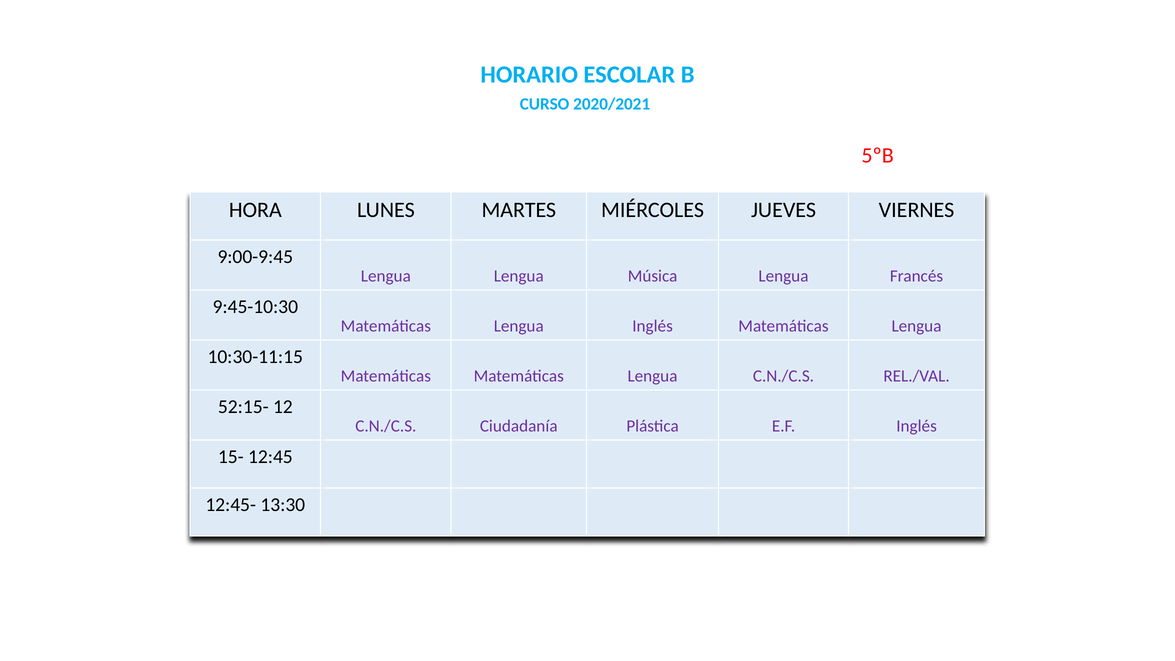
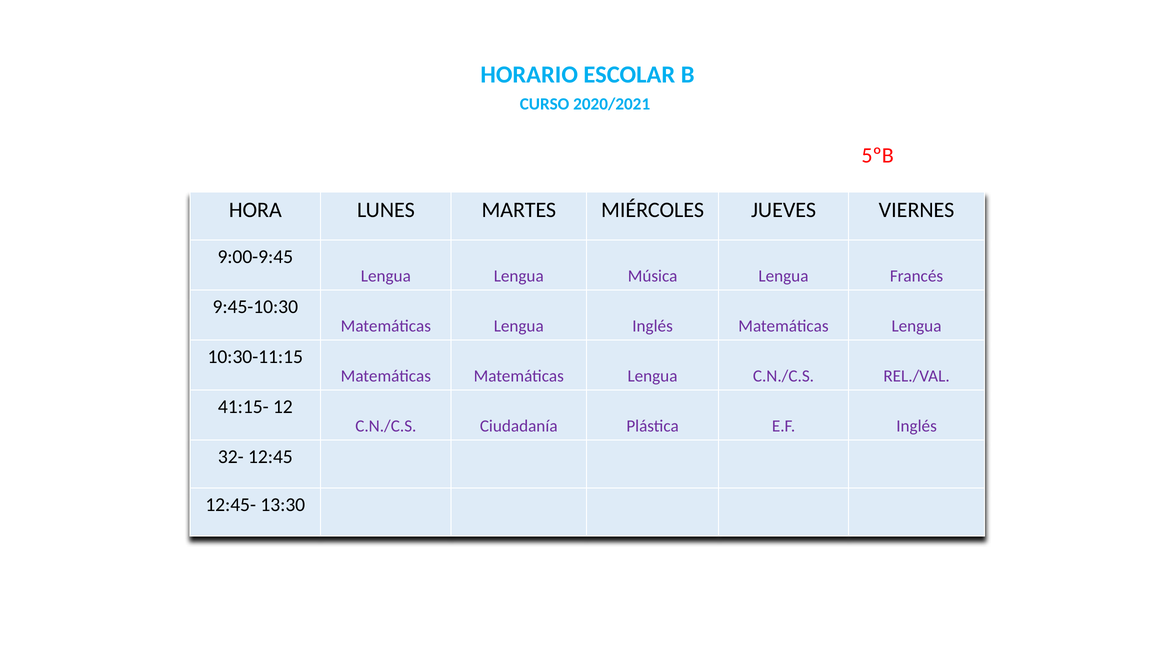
52:15-: 52:15- -> 41:15-
15-: 15- -> 32-
